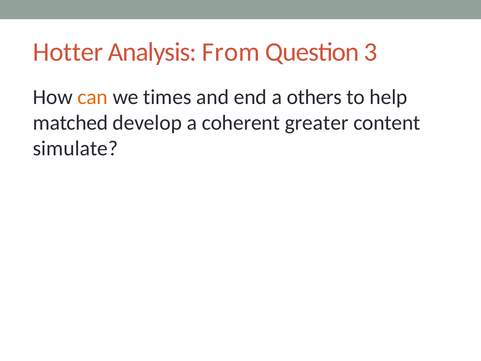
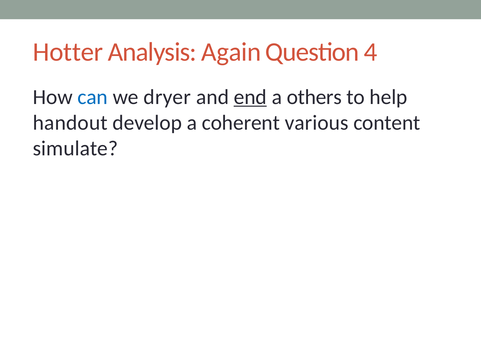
From: From -> Again
3: 3 -> 4
can colour: orange -> blue
times: times -> dryer
end underline: none -> present
matched: matched -> handout
greater: greater -> various
